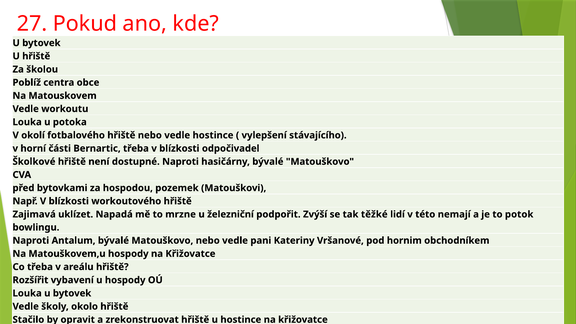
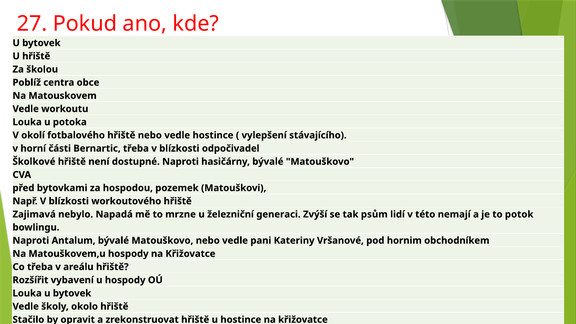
uklízet: uklízet -> nebylo
podpořit: podpořit -> generaci
těžké: těžké -> psům
